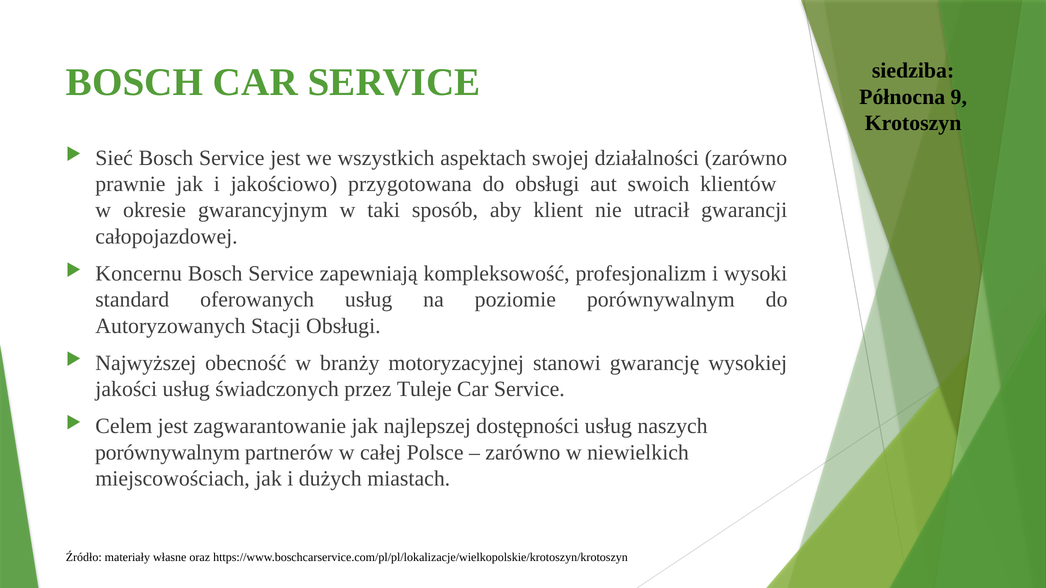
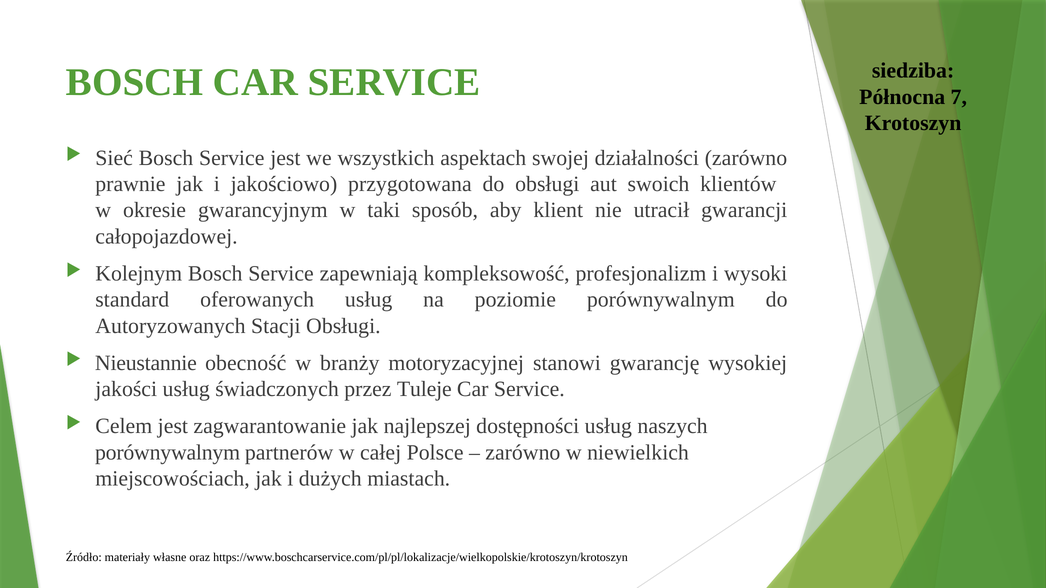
9: 9 -> 7
Koncernu: Koncernu -> Kolejnym
Najwyższej: Najwyższej -> Nieustannie
